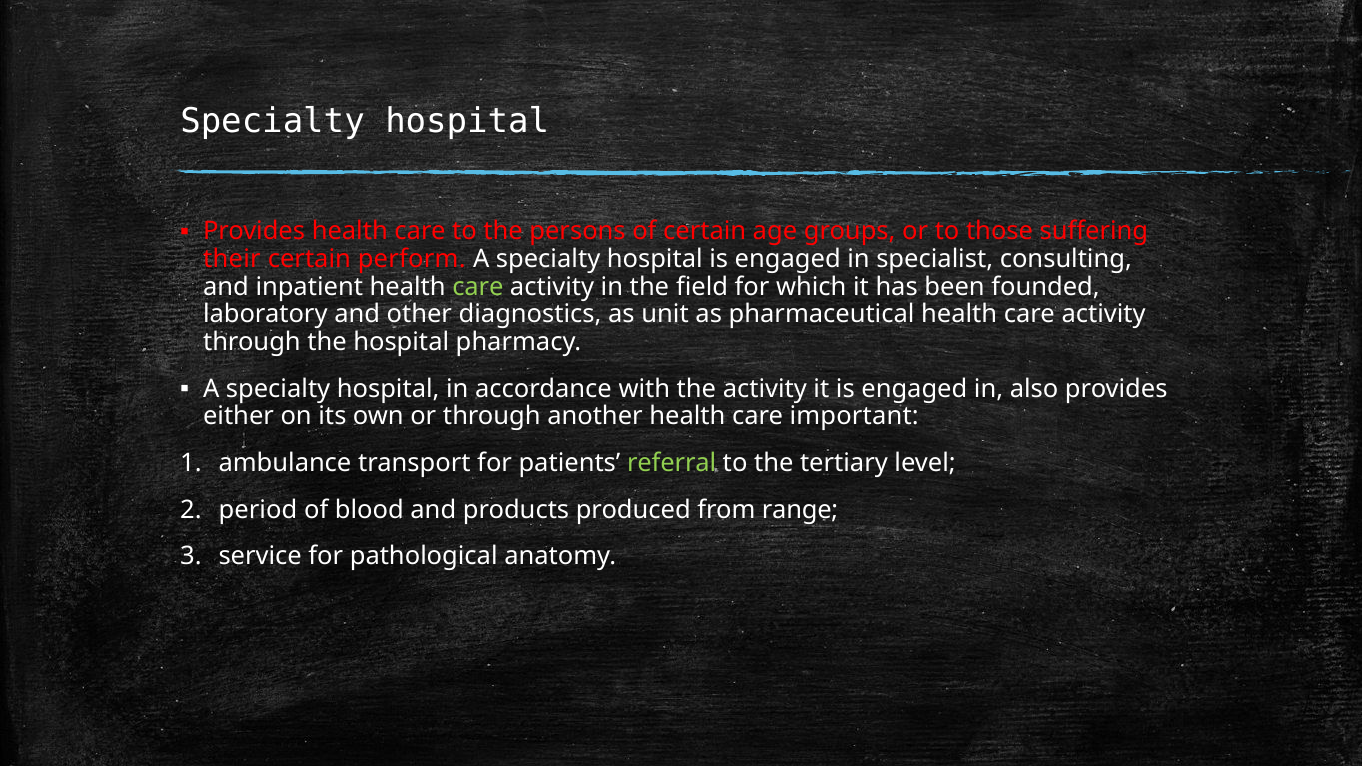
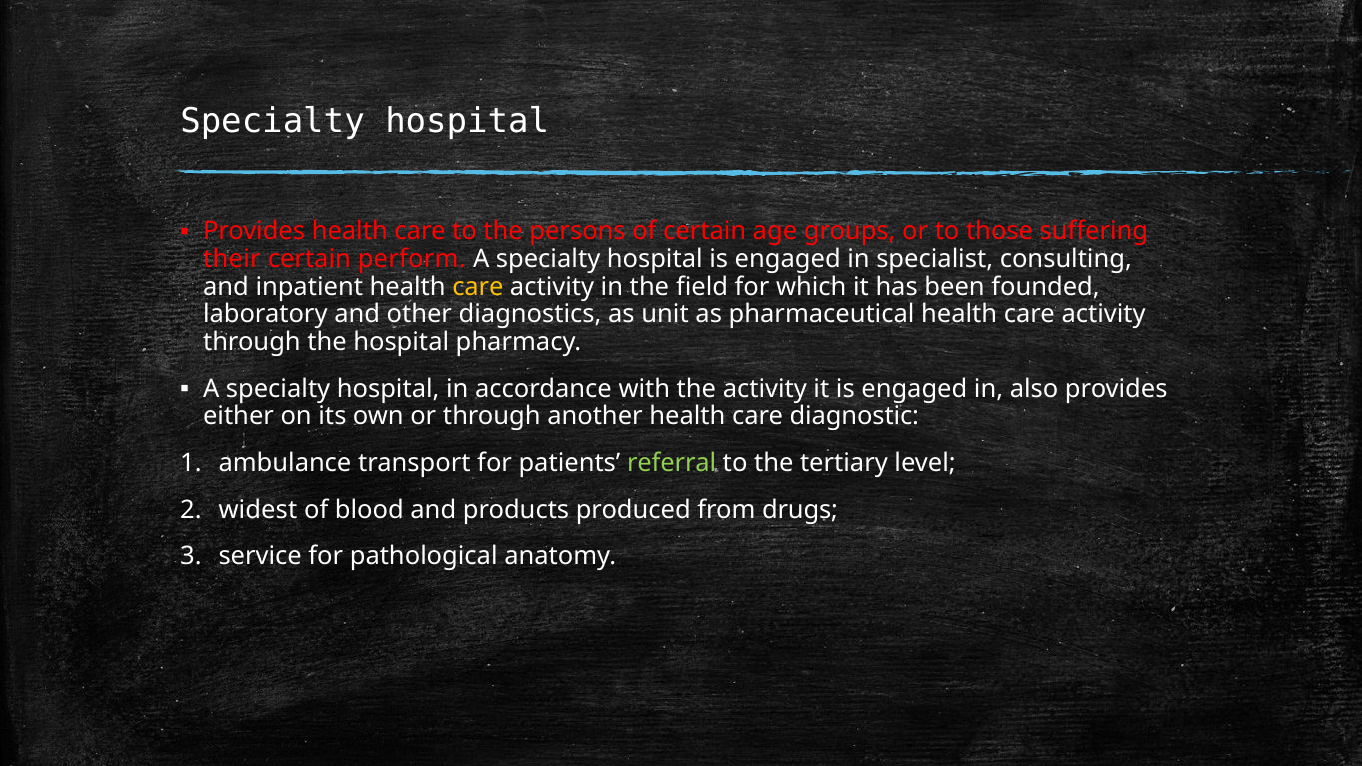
care at (478, 287) colour: light green -> yellow
important: important -> diagnostic
period: period -> widest
range: range -> drugs
